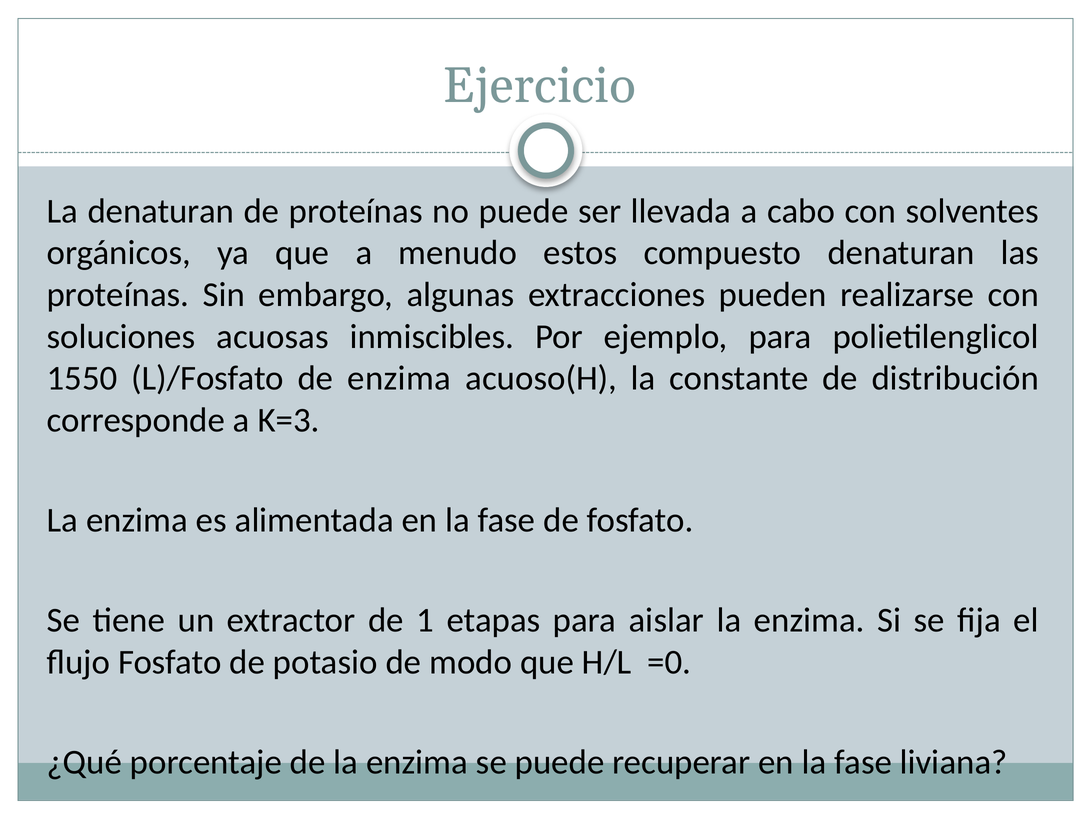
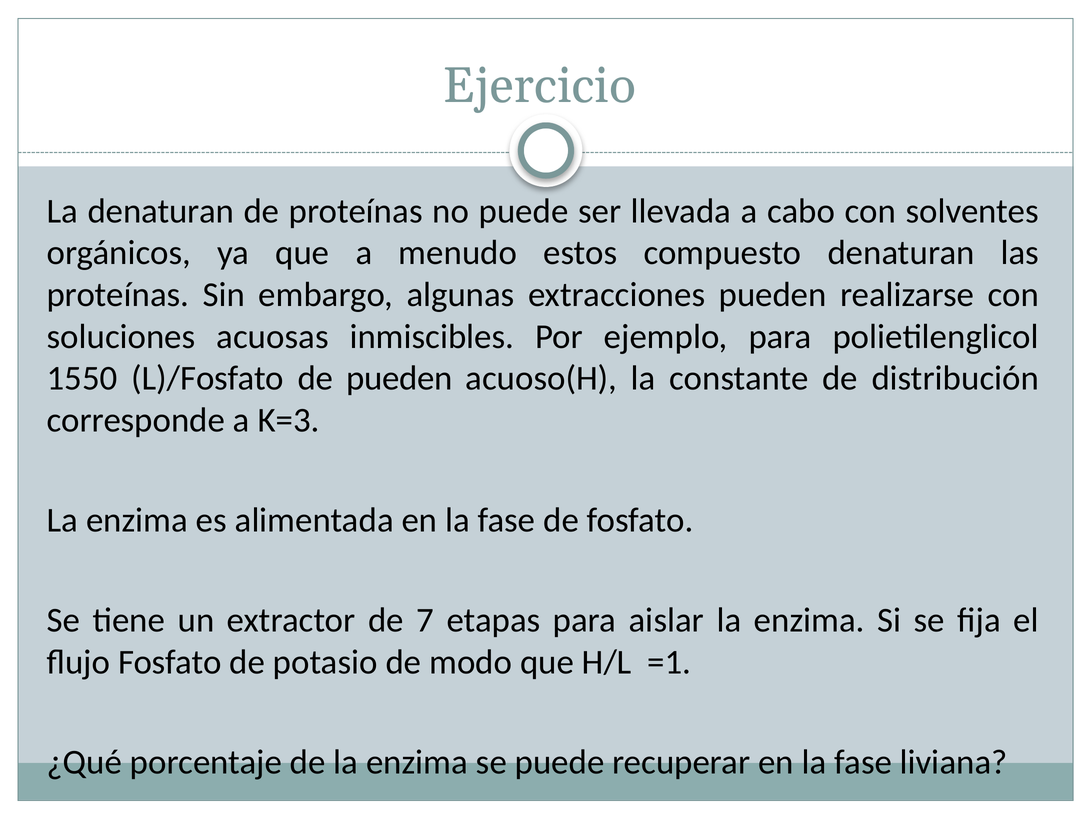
de enzima: enzima -> pueden
1: 1 -> 7
=0: =0 -> =1
